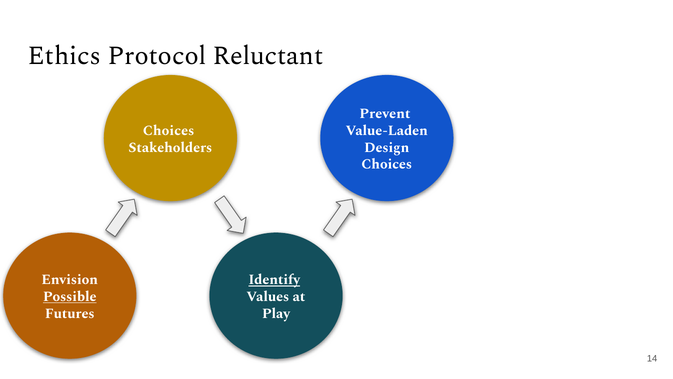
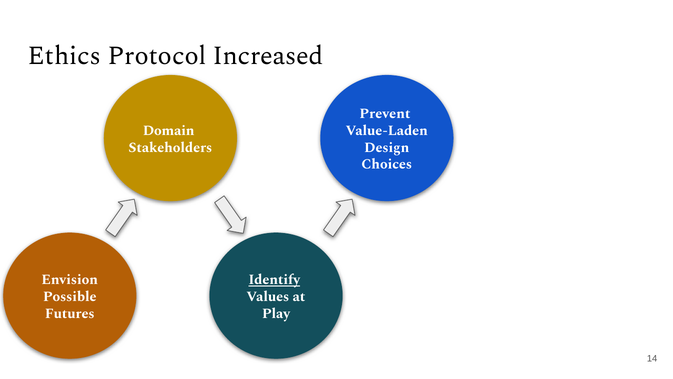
Reluctant: Reluctant -> Increased
Choices at (169, 130): Choices -> Domain
Possible underline: present -> none
